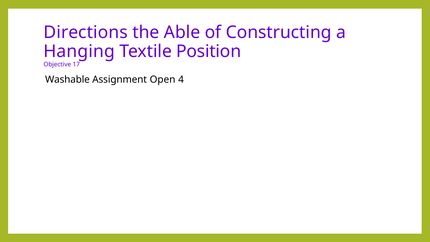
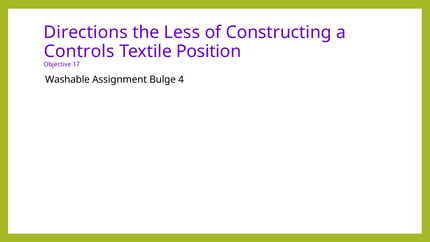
Able: Able -> Less
Hanging: Hanging -> Controls
Open: Open -> Bulge
